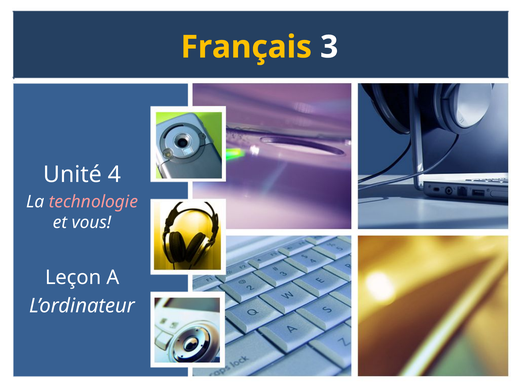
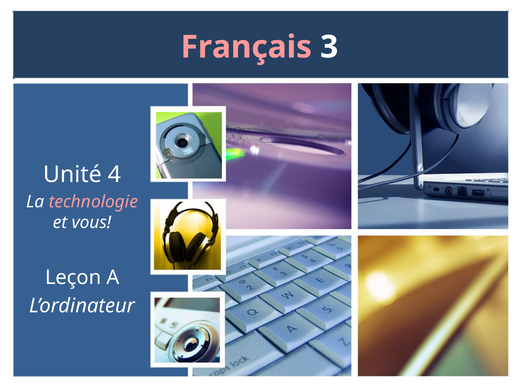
Français colour: yellow -> pink
